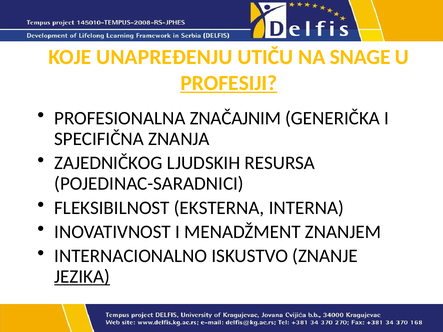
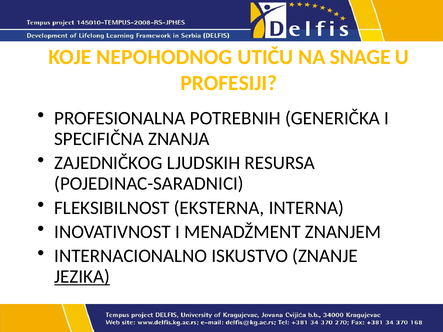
UNAPREĐENJU: UNAPREĐENJU -> NEPOHODNOG
PROFESIJI underline: present -> none
ZNAČAJNIM: ZNAČAJNIM -> POTREBNIH
